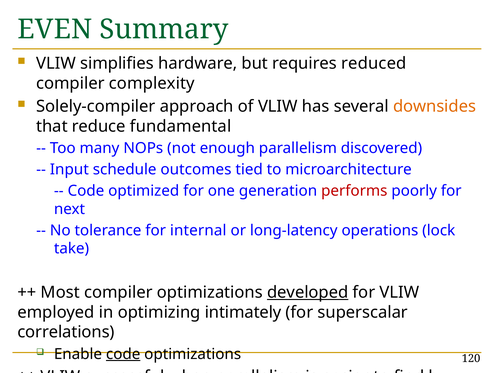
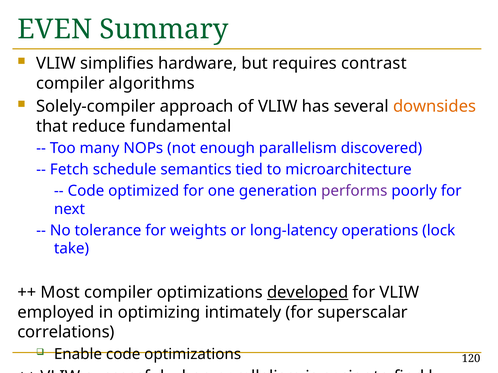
reduced: reduced -> contrast
complexity: complexity -> algorithms
Input: Input -> Fetch
outcomes: outcomes -> semantics
performs colour: red -> purple
internal: internal -> weights
code at (123, 355) underline: present -> none
